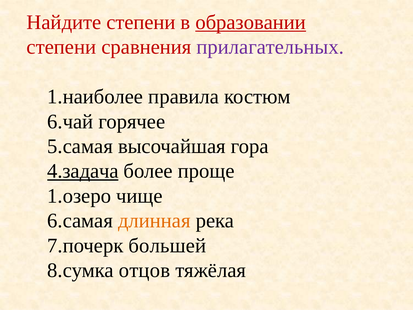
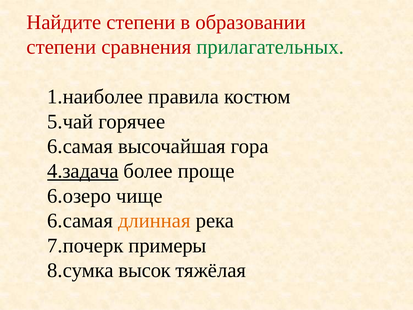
образовании underline: present -> none
прилагательных colour: purple -> green
6.чай: 6.чай -> 5.чай
5.самая at (80, 146): 5.самая -> 6.самая
1.озеро: 1.озеро -> 6.озеро
большей: большей -> примеры
отцов: отцов -> высок
